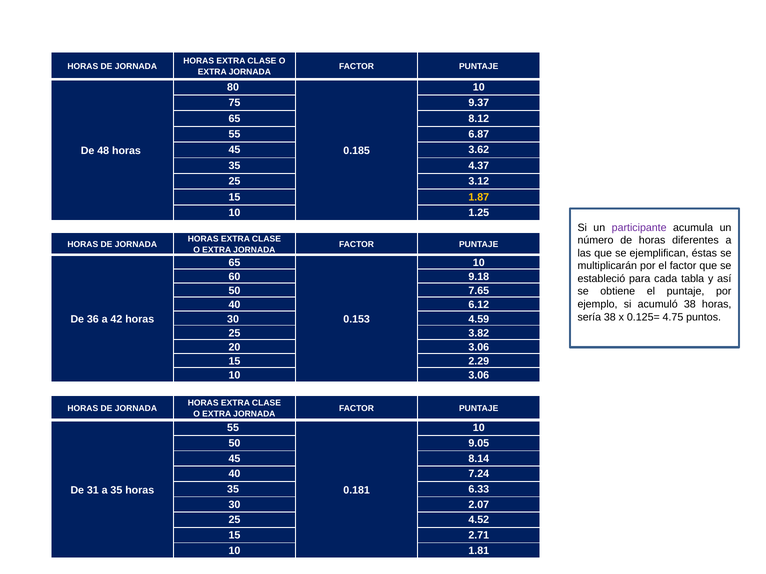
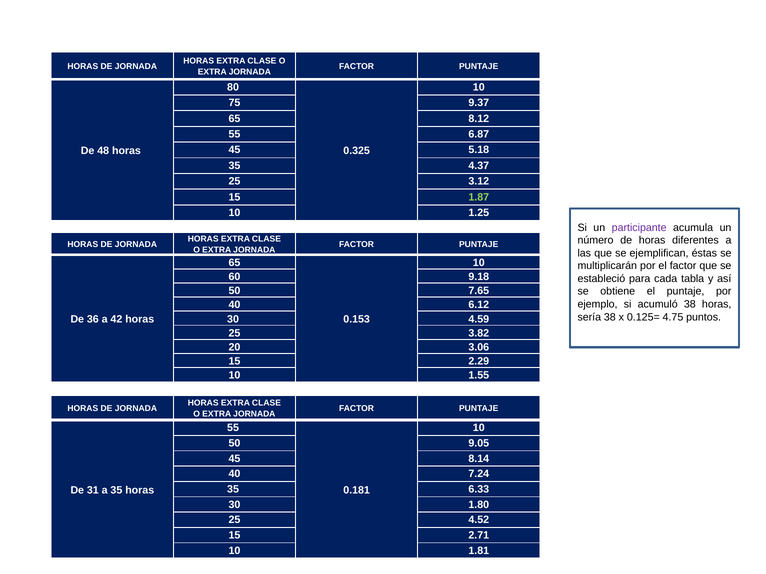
3.62: 3.62 -> 5.18
0.185: 0.185 -> 0.325
1.87 colour: yellow -> light green
10 3.06: 3.06 -> 1.55
2.07: 2.07 -> 1.80
